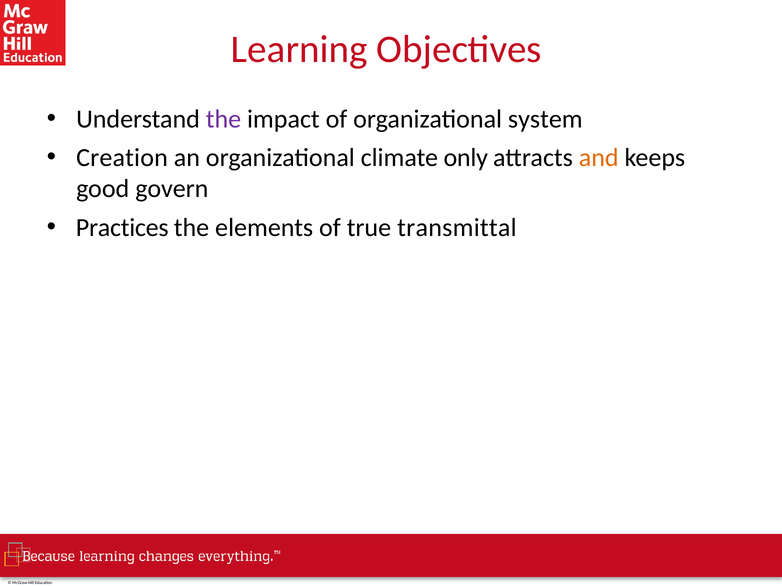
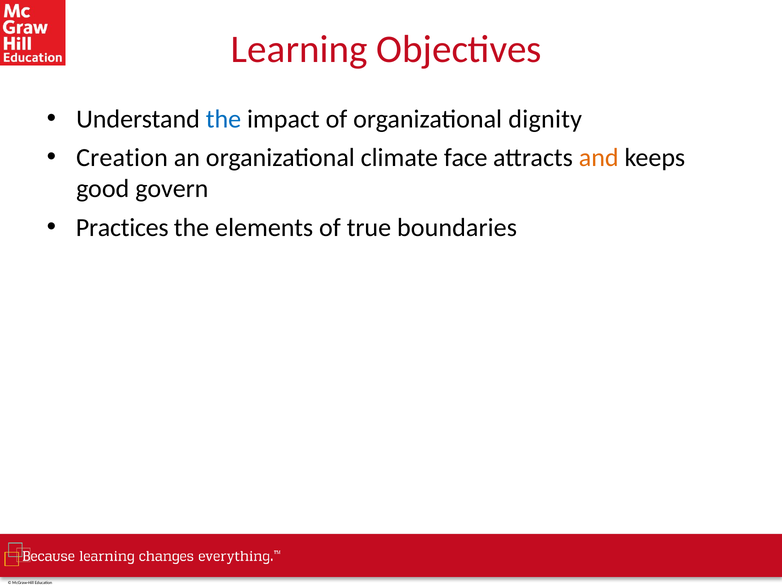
the at (223, 119) colour: purple -> blue
system: system -> dignity
only: only -> face
transmittal: transmittal -> boundaries
